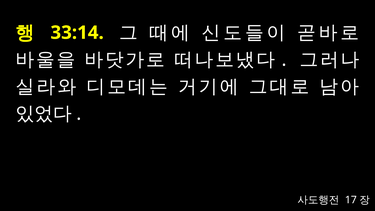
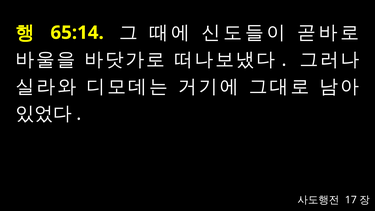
33:14: 33:14 -> 65:14
